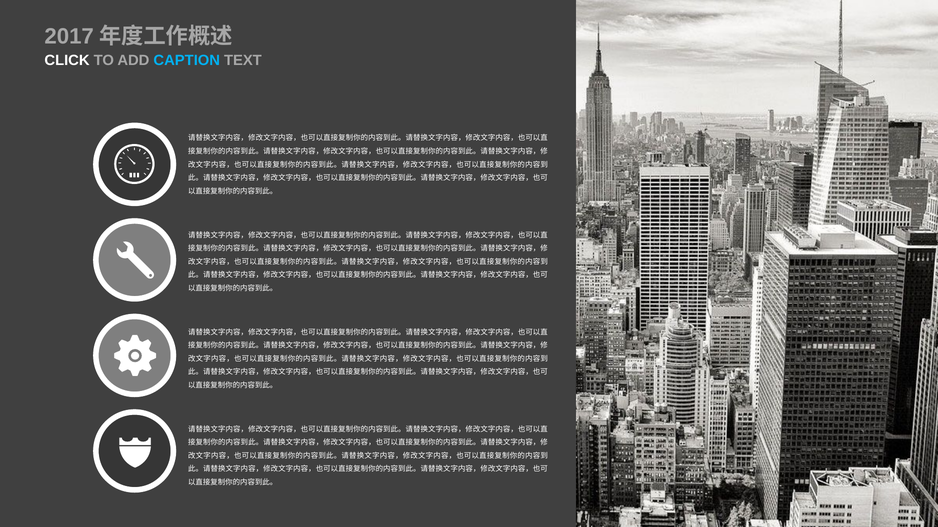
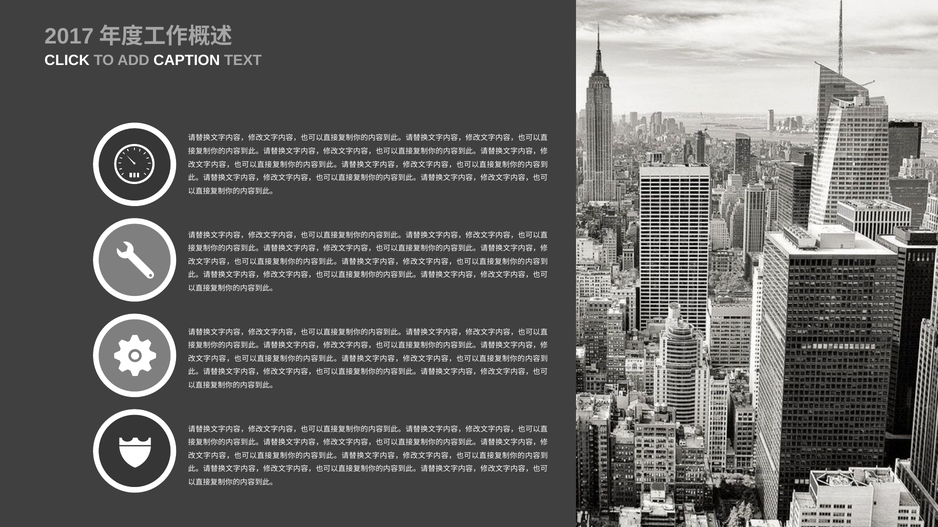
CAPTION colour: light blue -> white
